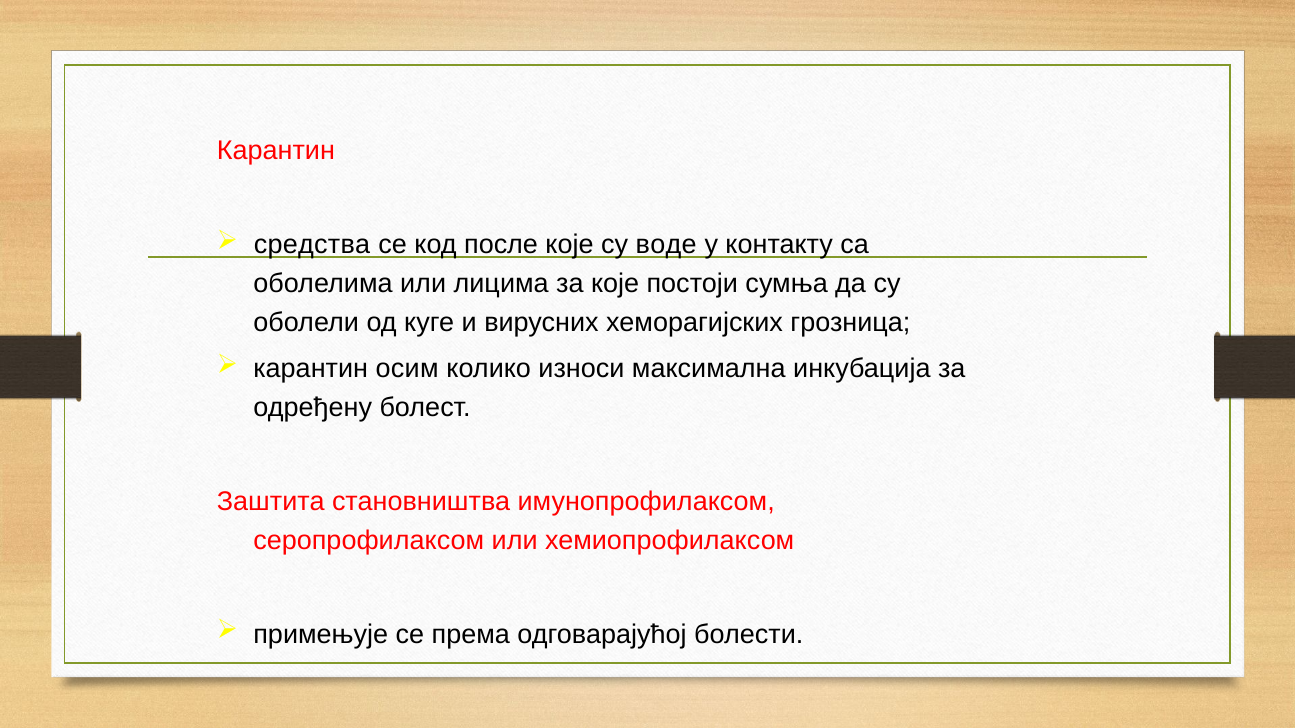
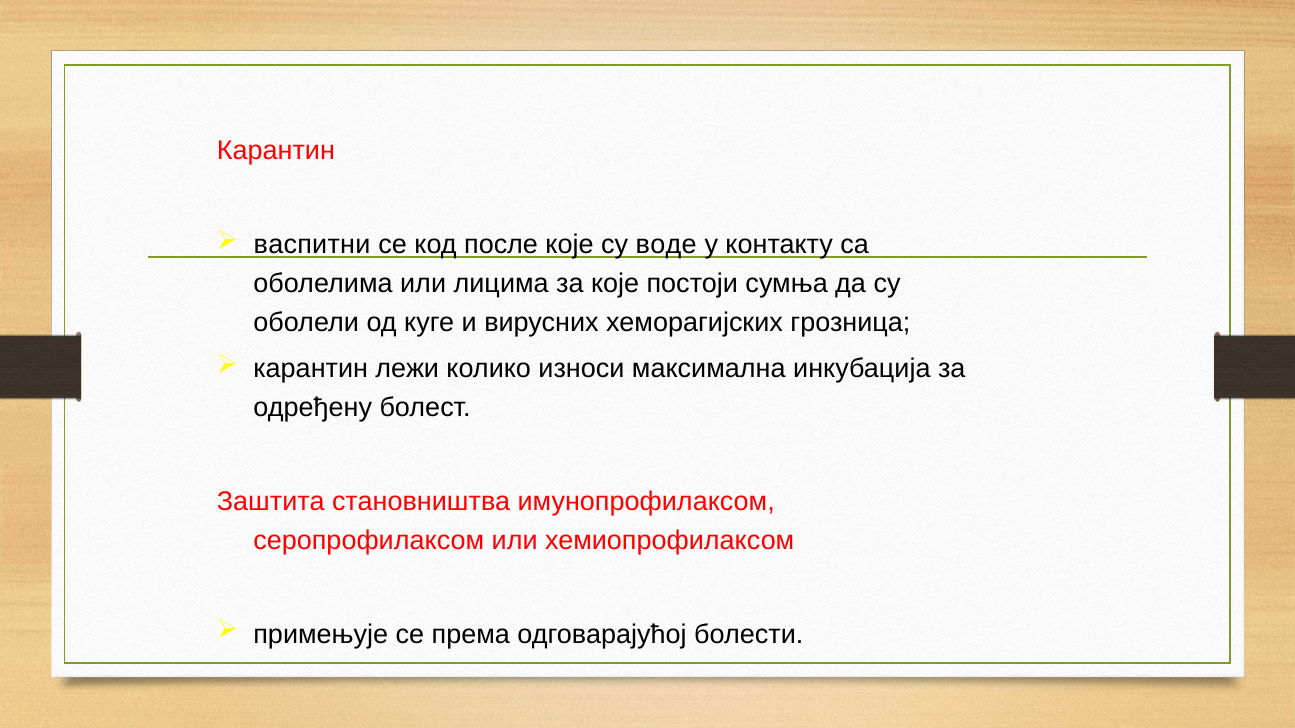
средства: средства -> васпитни
осим: осим -> лежи
